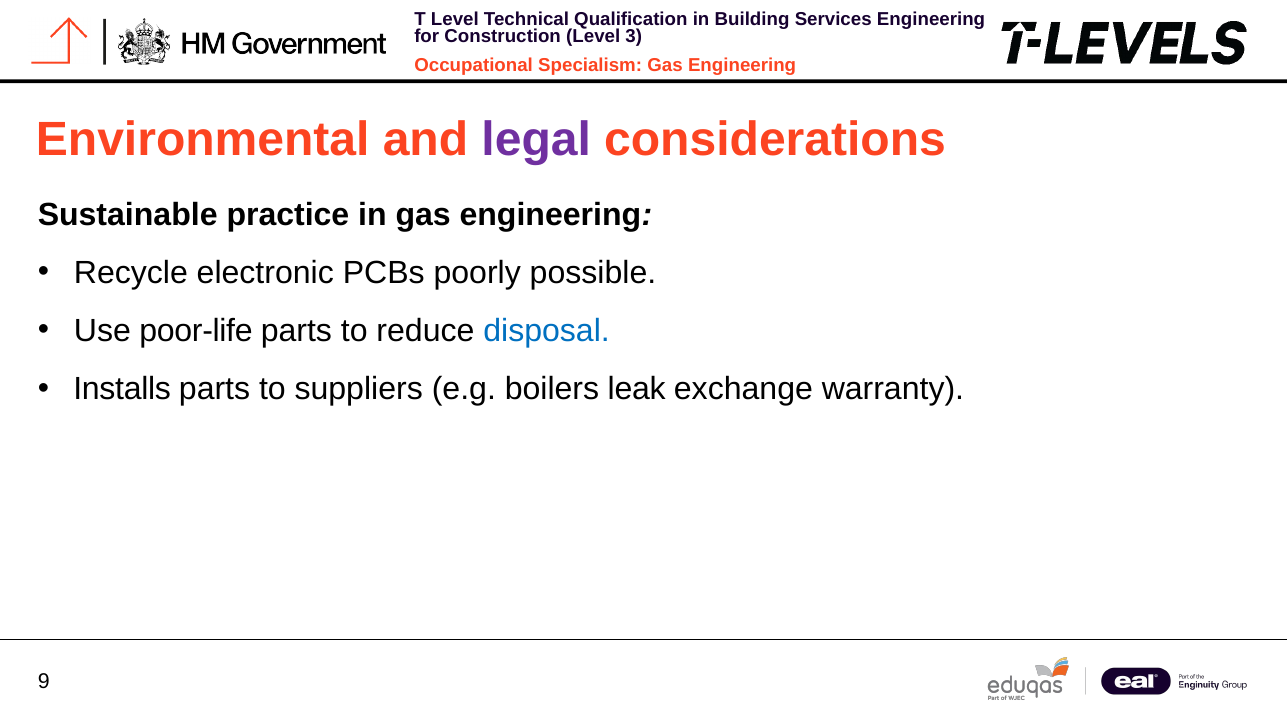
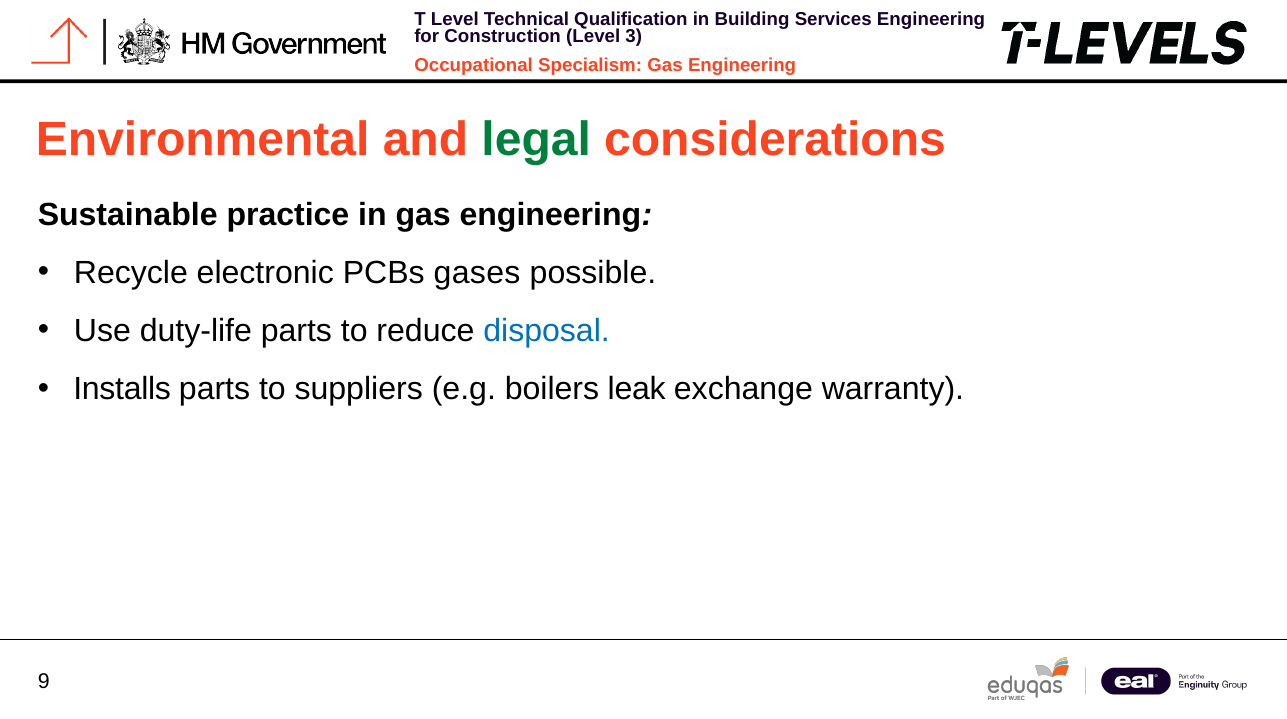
legal colour: purple -> green
poorly: poorly -> gases
poor-life: poor-life -> duty-life
